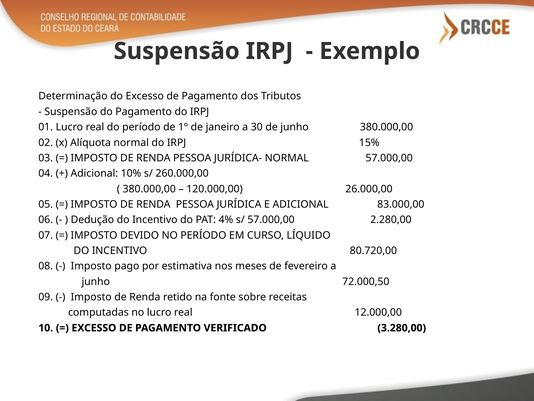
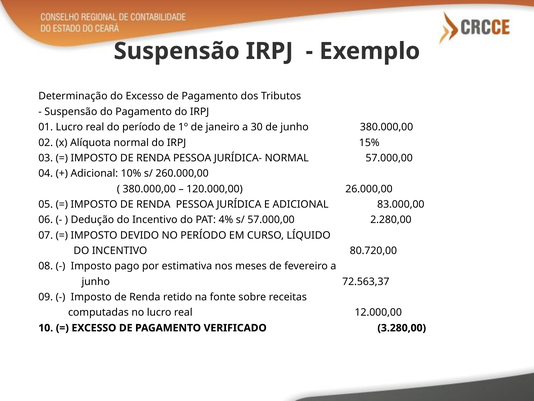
72.000,50: 72.000,50 -> 72.563,37
